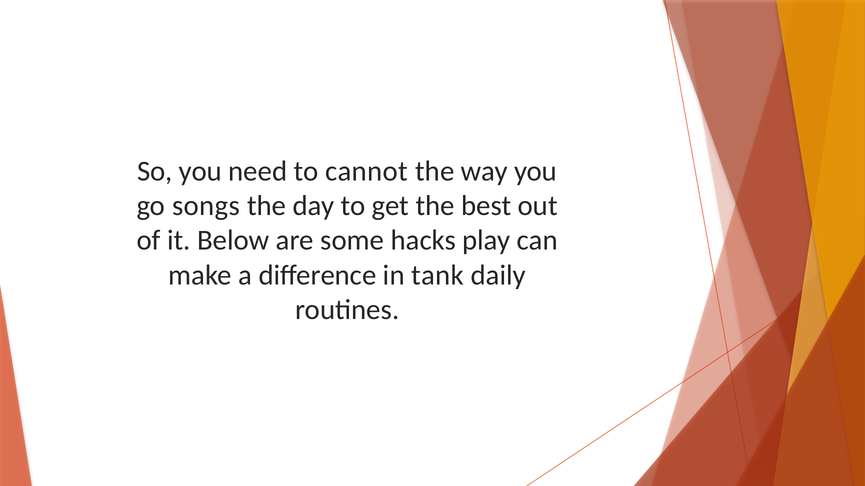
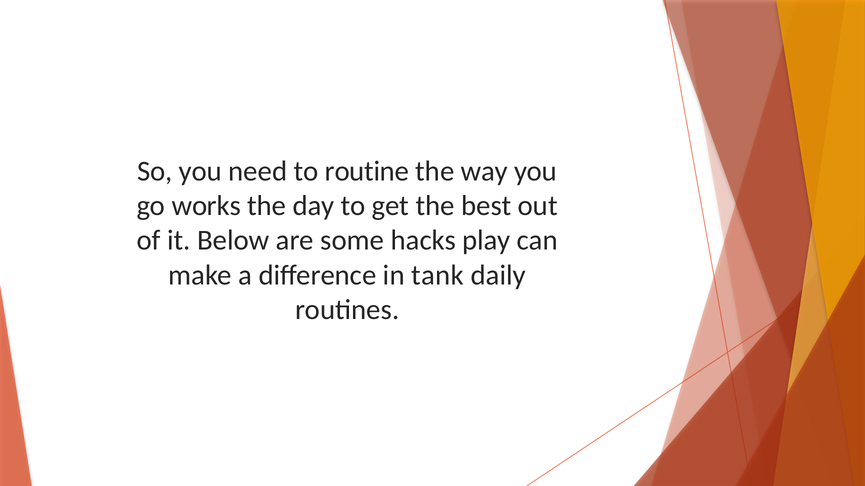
cannot: cannot -> routine
songs: songs -> works
